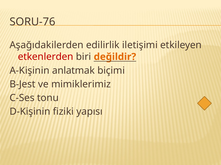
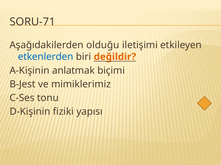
SORU-76: SORU-76 -> SORU-71
edilirlik: edilirlik -> olduğu
etkenlerden colour: red -> blue
